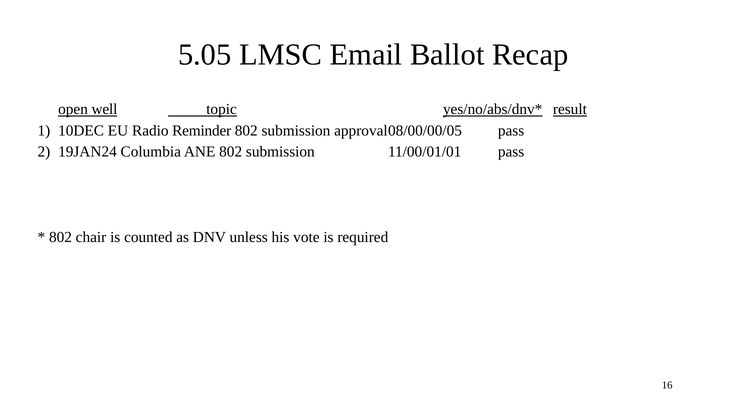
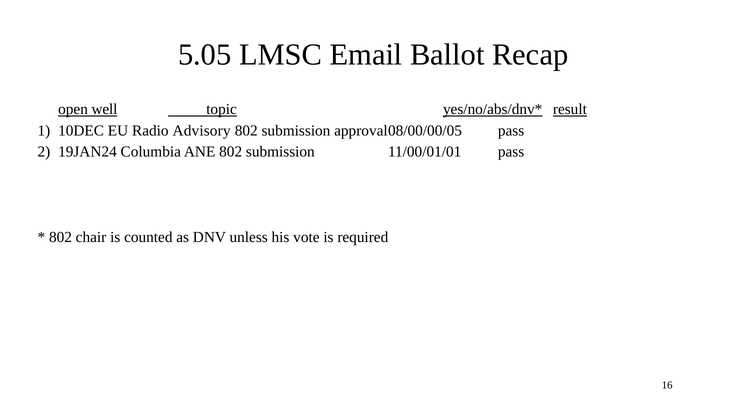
Reminder: Reminder -> Advisory
